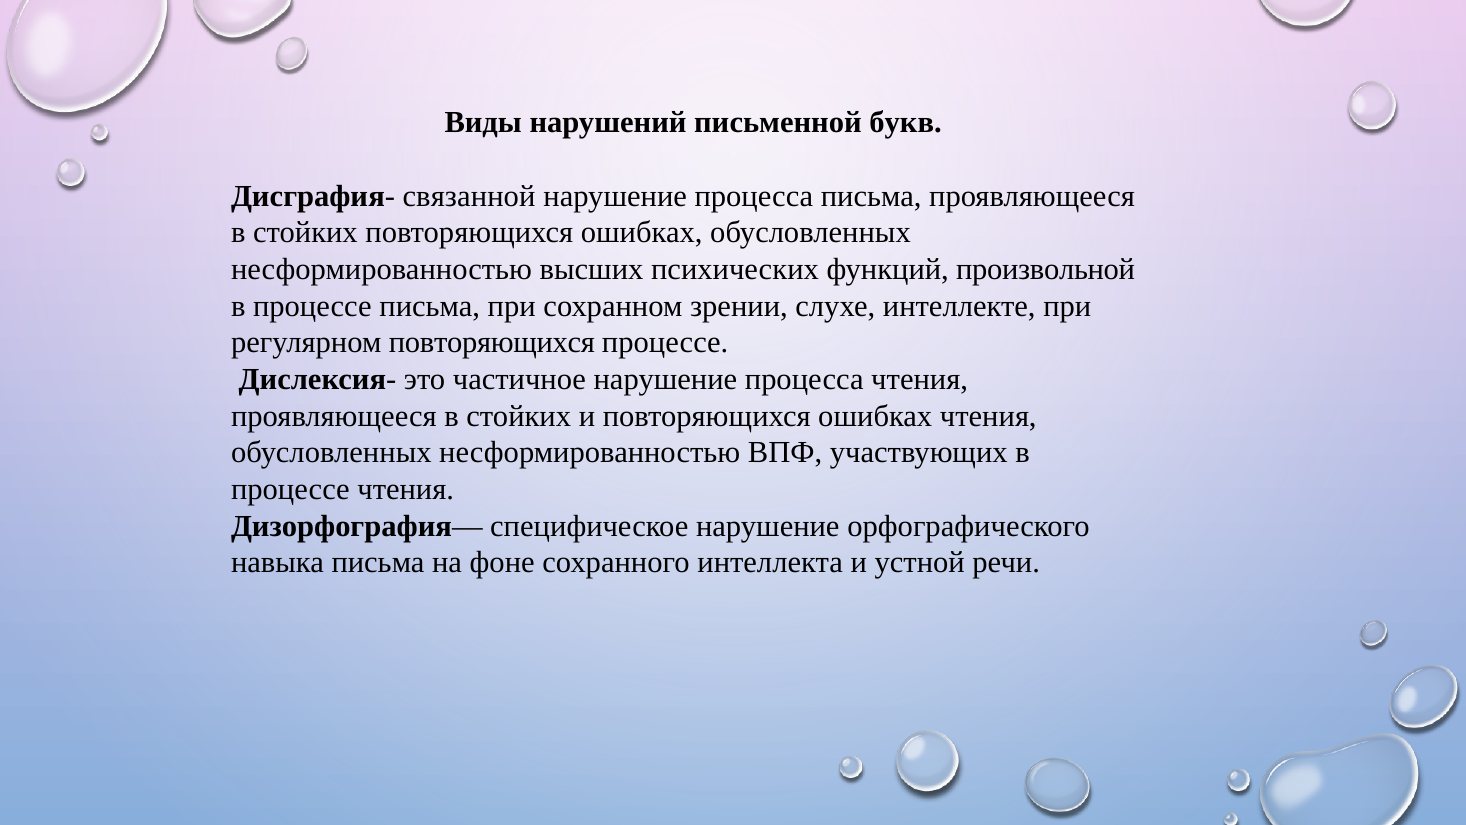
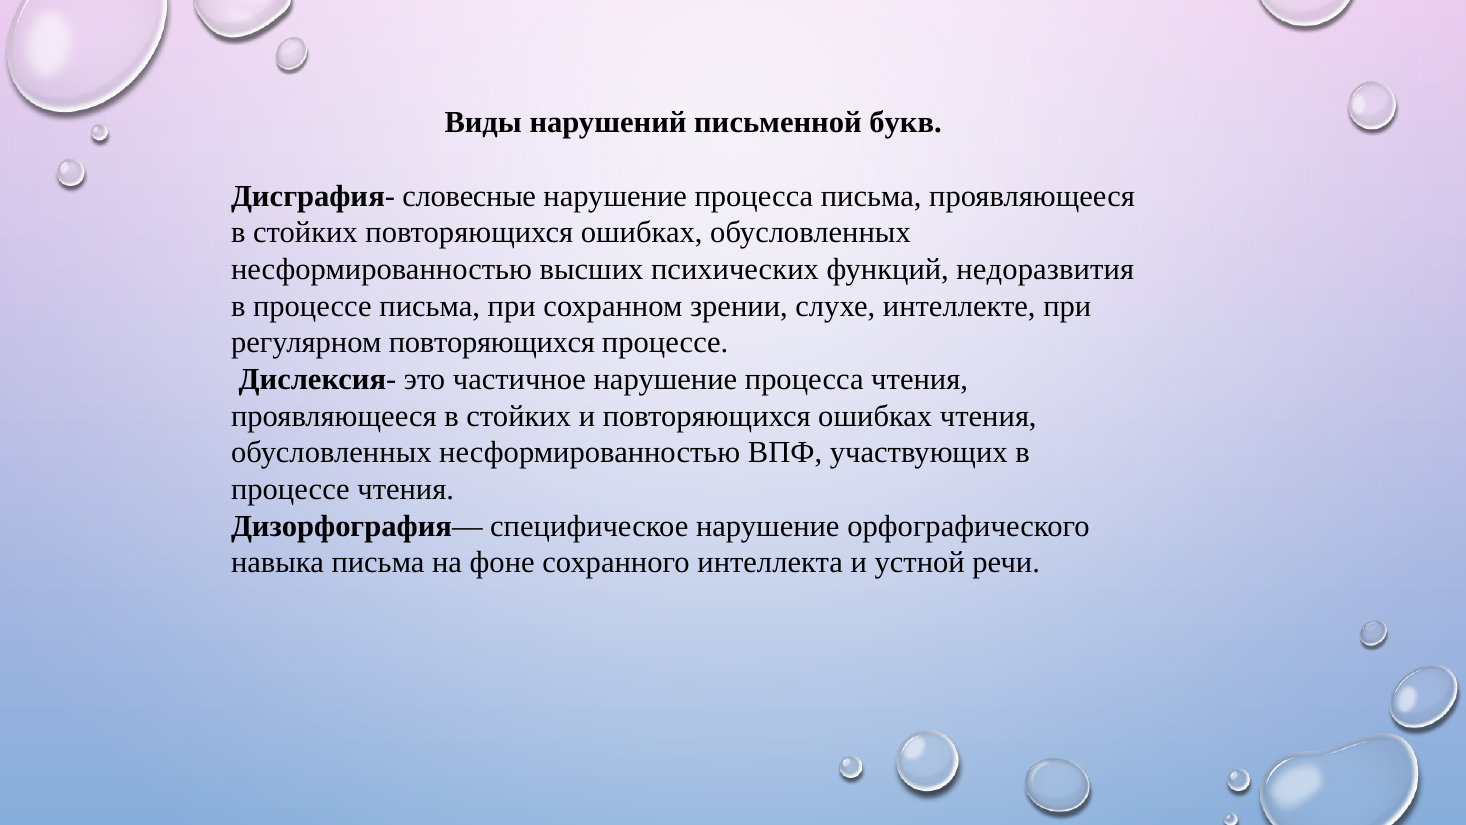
связанной: связанной -> словесные
произвольной: произвольной -> недоразвития
